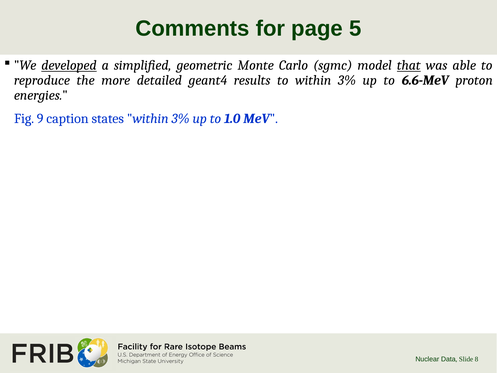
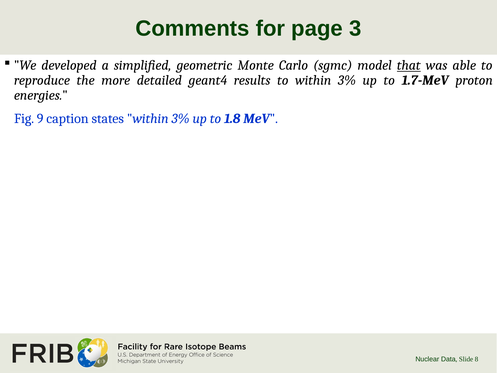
5: 5 -> 3
developed underline: present -> none
6.6-MeV: 6.6-MeV -> 1.7-MeV
1.0: 1.0 -> 1.8
